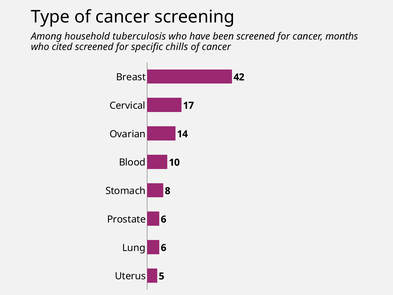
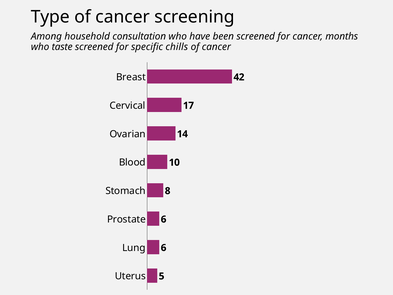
tuberculosis: tuberculosis -> consultation
cited: cited -> taste
